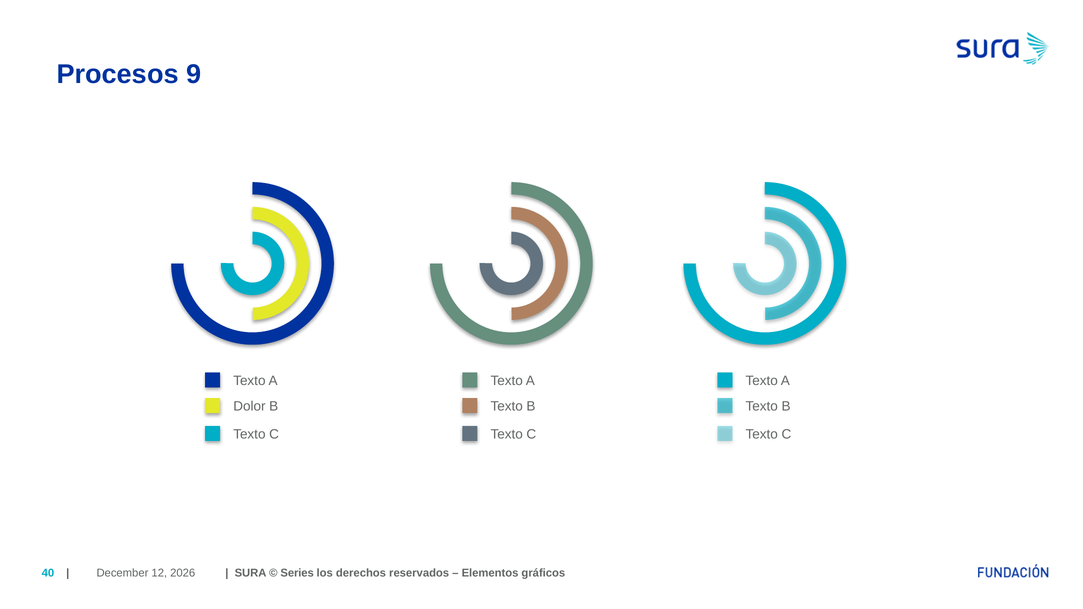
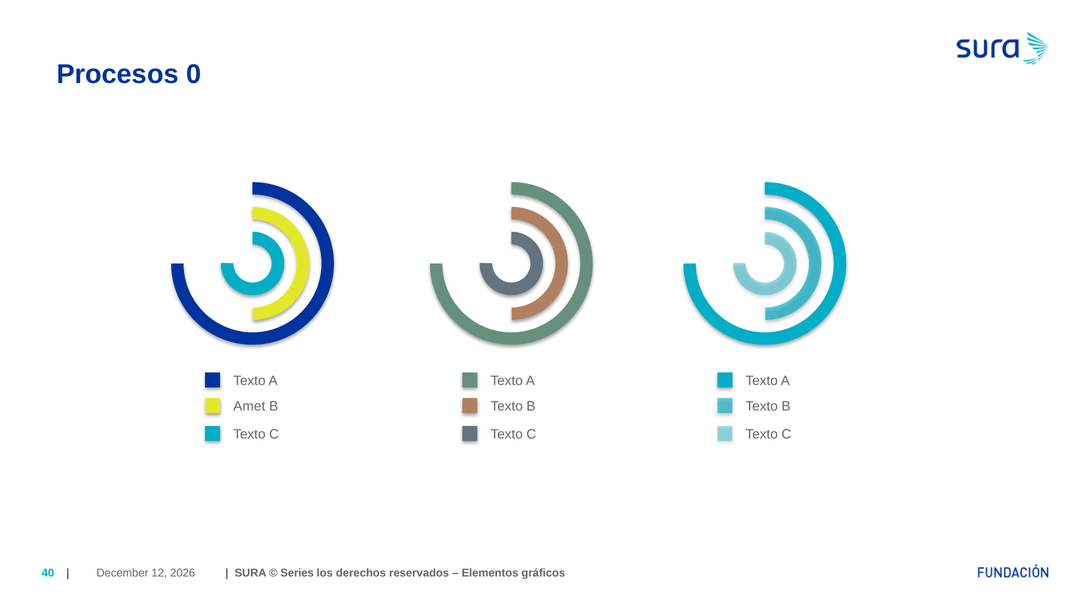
9: 9 -> 0
Dolor: Dolor -> Amet
